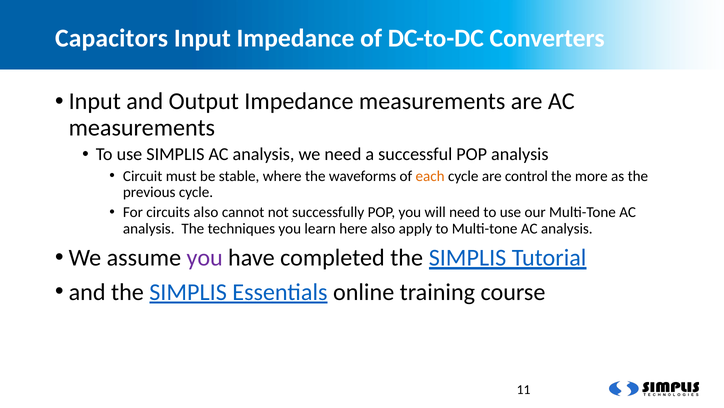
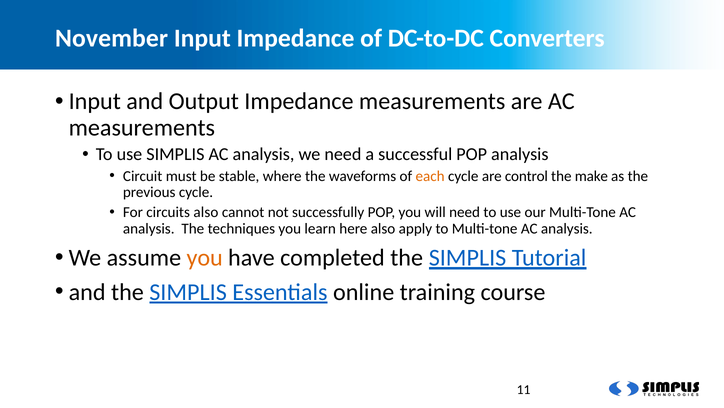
Capacitors: Capacitors -> November
more: more -> make
you at (205, 257) colour: purple -> orange
